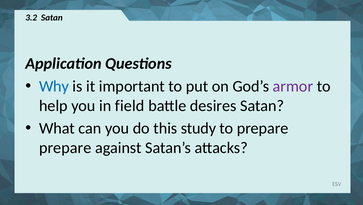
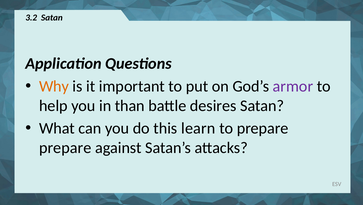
Why colour: blue -> orange
field: field -> than
study: study -> learn
